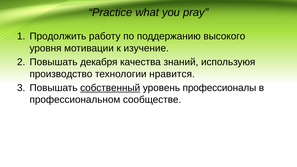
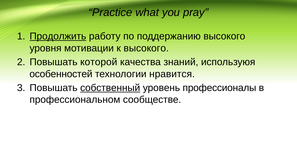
Продолжить underline: none -> present
к изучение: изучение -> высокого
декабря: декабря -> которой
производство: производство -> особенностей
